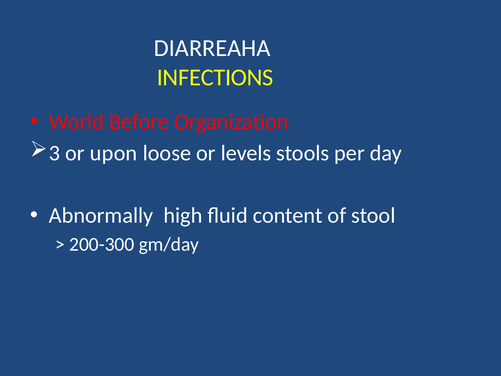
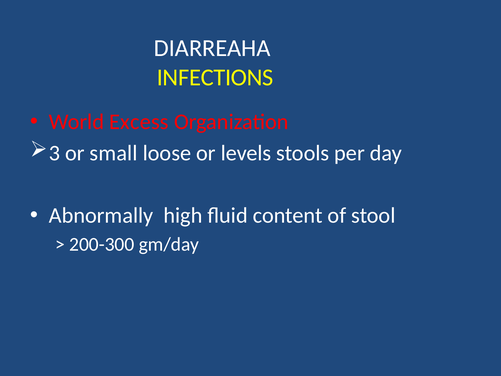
Before: Before -> Excess
upon: upon -> small
